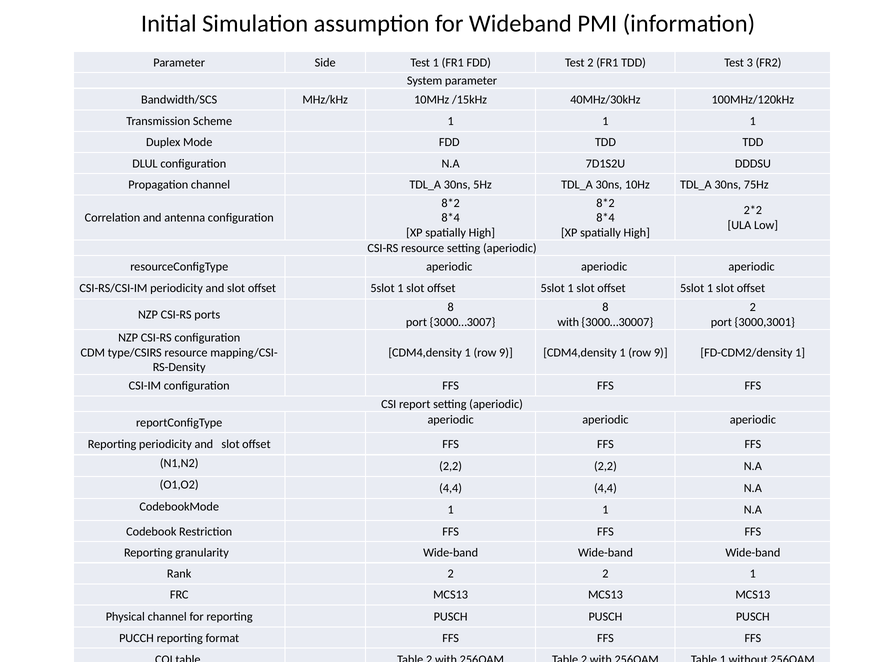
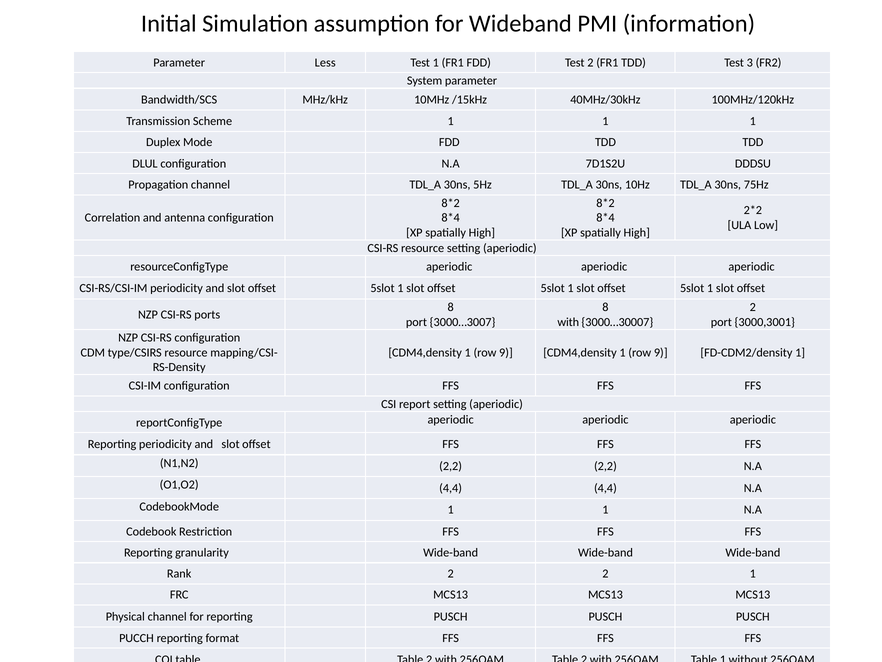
Side: Side -> Less
